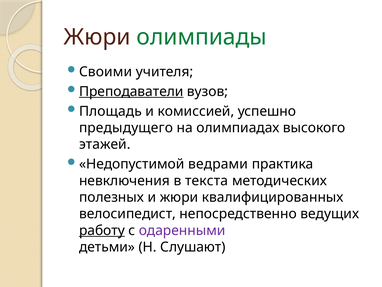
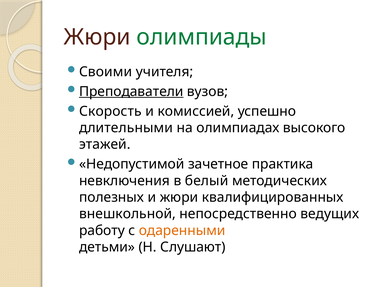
Площадь: Площадь -> Скорость
предыдущего: предыдущего -> длительными
ведрами: ведрами -> зачетное
текста: текста -> белый
велосипедист: велосипедист -> внешкольной
работу underline: present -> none
одаренными colour: purple -> orange
